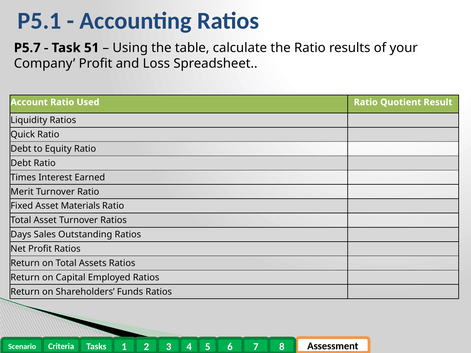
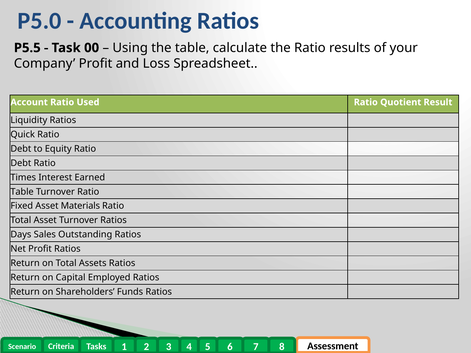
P5.1: P5.1 -> P5.0
P5.7: P5.7 -> P5.5
51: 51 -> 00
Merit at (22, 192): Merit -> Table
